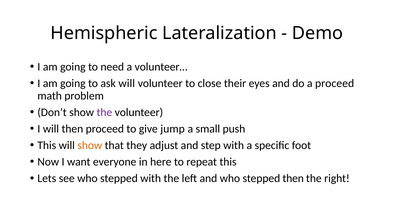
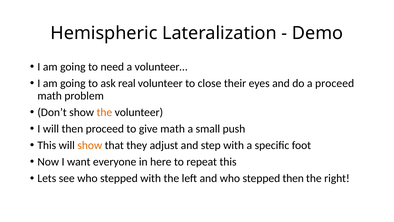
ask will: will -> real
the at (104, 112) colour: purple -> orange
give jump: jump -> math
